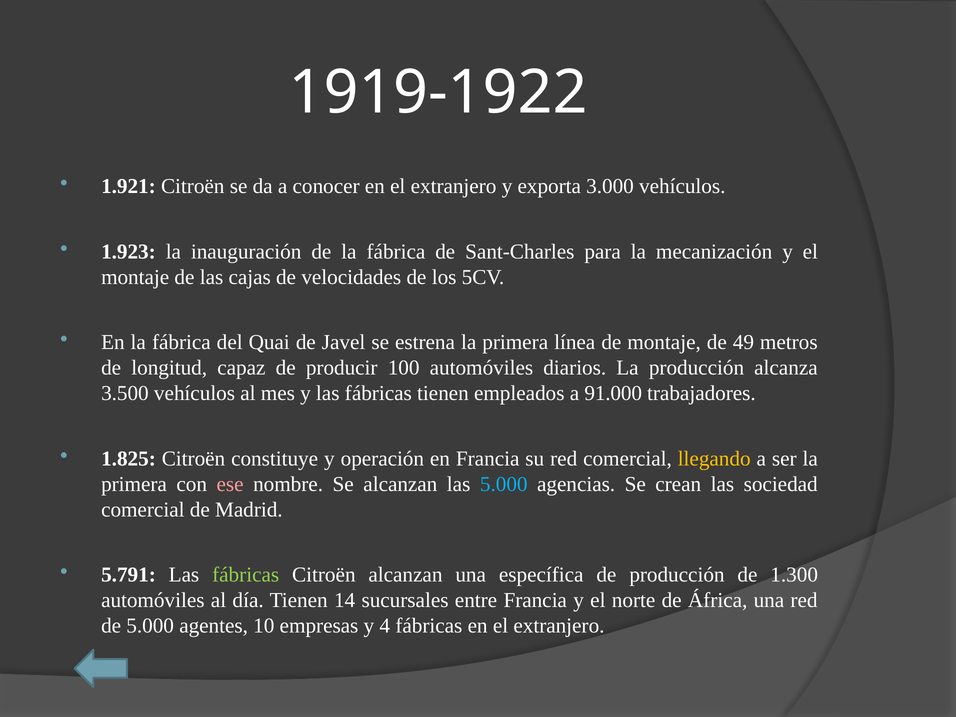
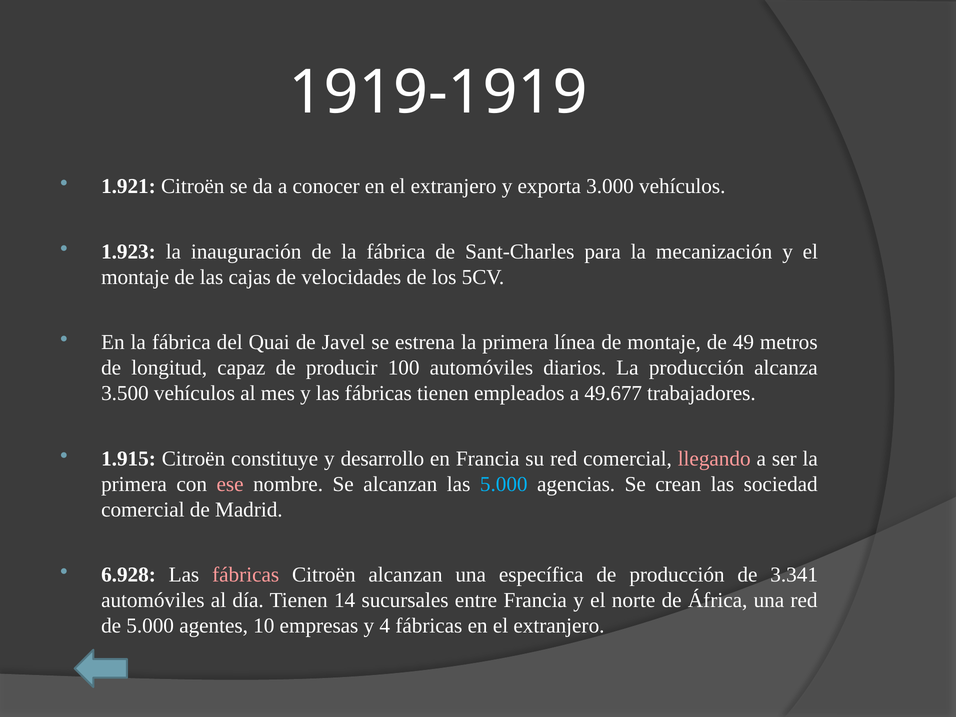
1919-1922: 1919-1922 -> 1919-1919
91.000: 91.000 -> 49.677
1.825: 1.825 -> 1.915
operación: operación -> desarrollo
llegando colour: yellow -> pink
5.791: 5.791 -> 6.928
fábricas at (246, 575) colour: light green -> pink
1.300: 1.300 -> 3.341
